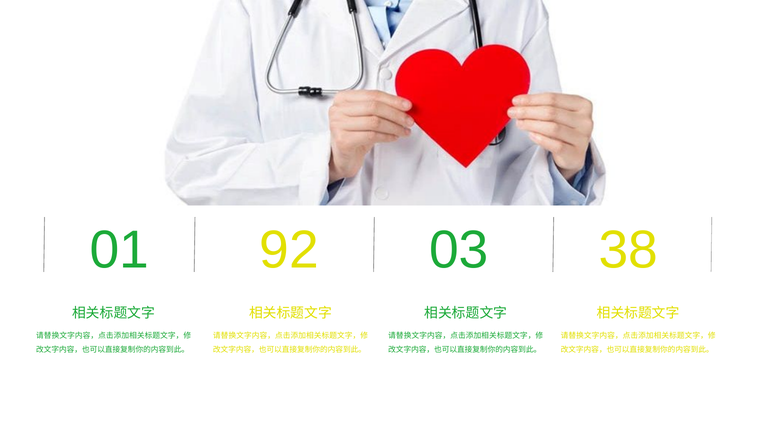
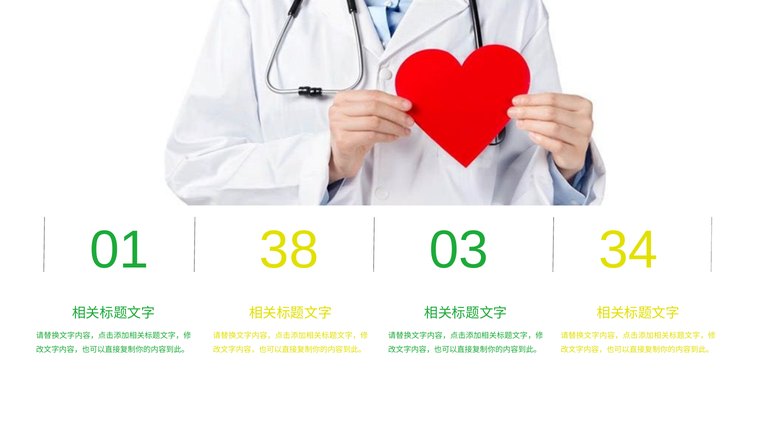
92: 92 -> 38
38: 38 -> 34
